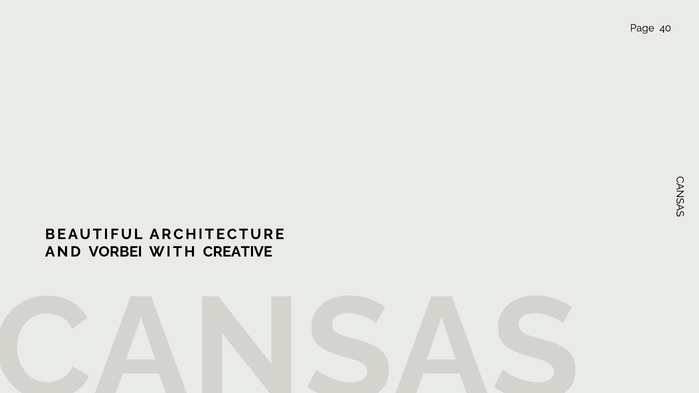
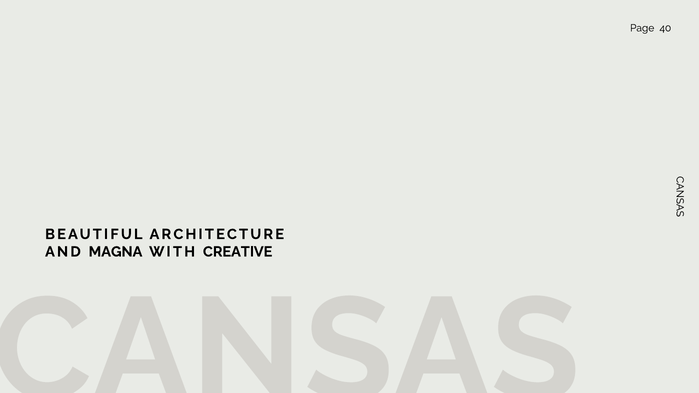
VORBEI: VORBEI -> MAGNA
